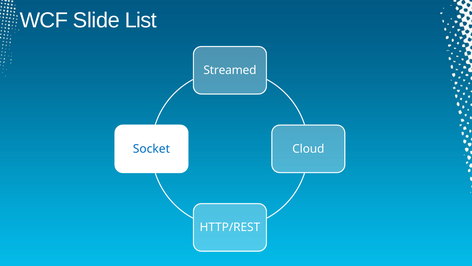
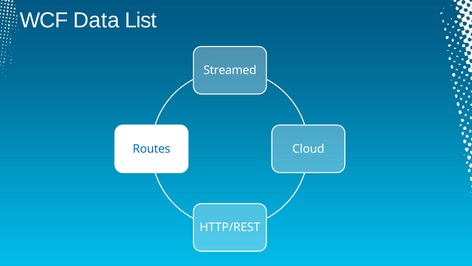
Slide: Slide -> Data
Socket: Socket -> Routes
